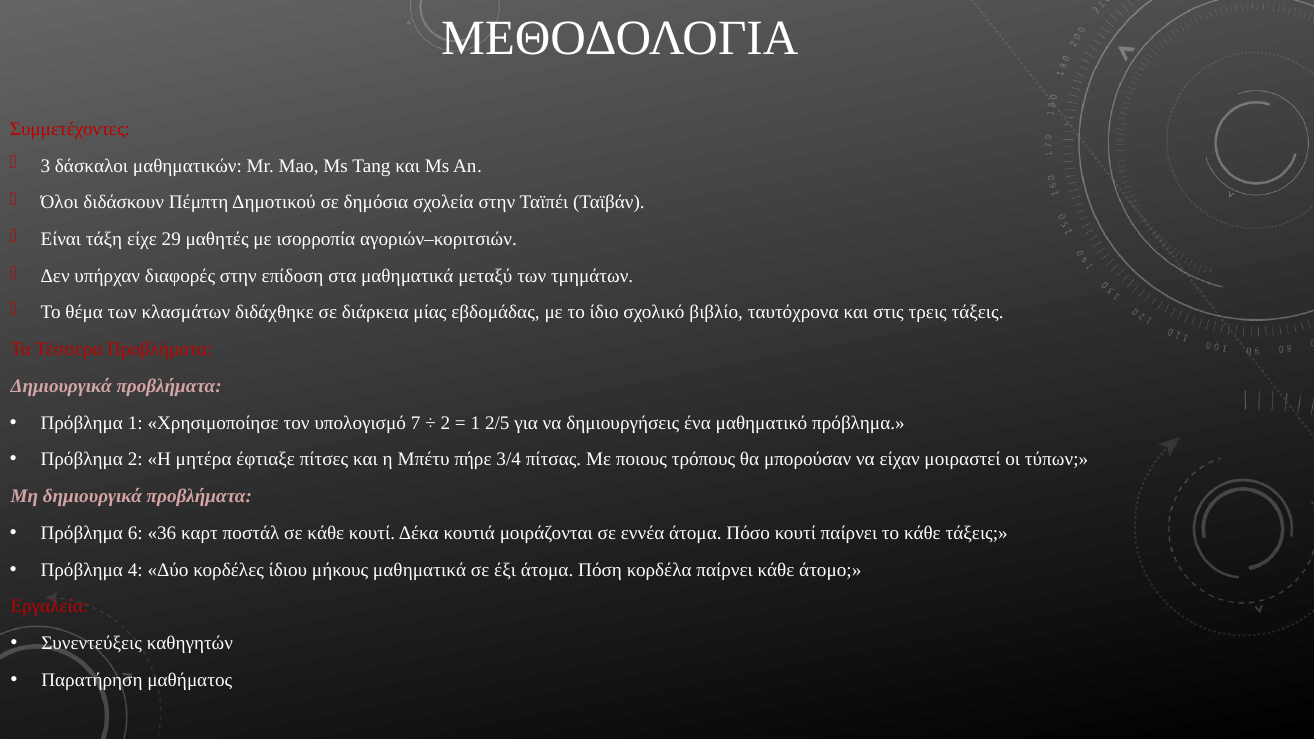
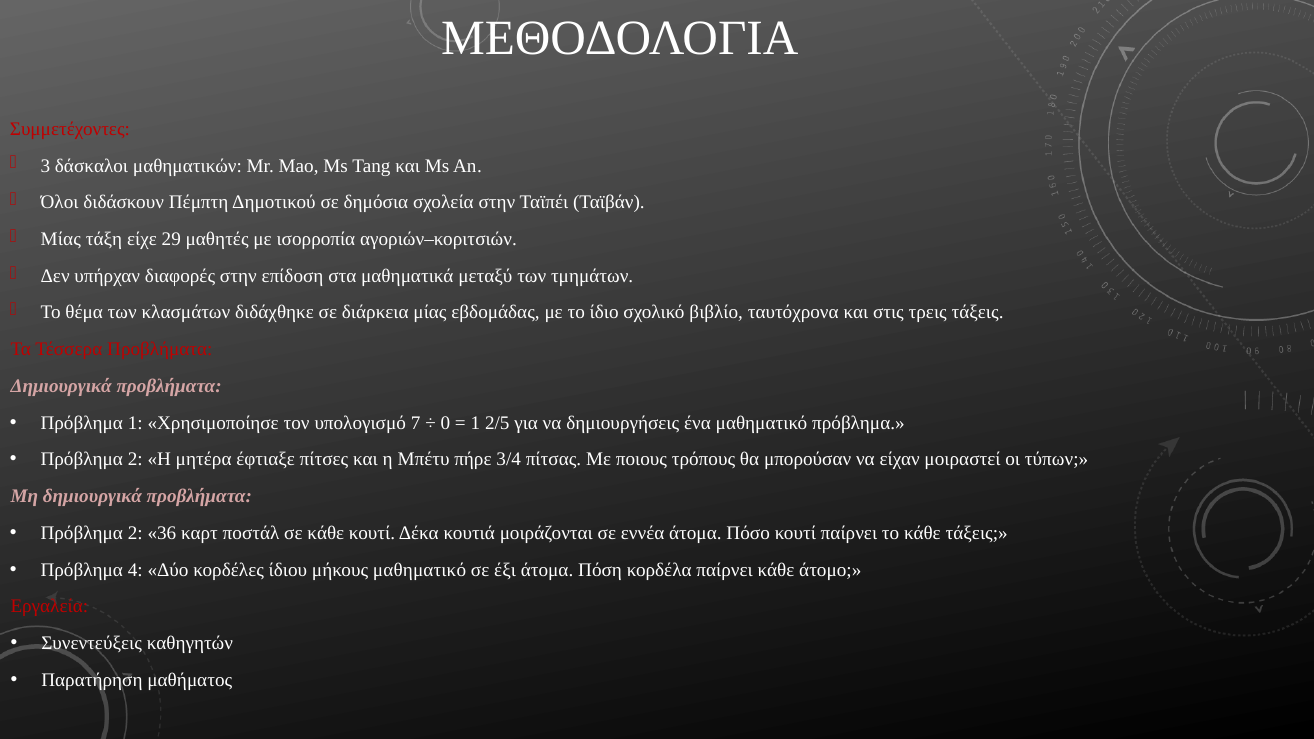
Είναι at (61, 239): Είναι -> Μίας
2 at (445, 423): 2 -> 0
6 at (135, 533): 6 -> 2
μήκους μαθηματικά: μαθηματικά -> μαθηματικό
